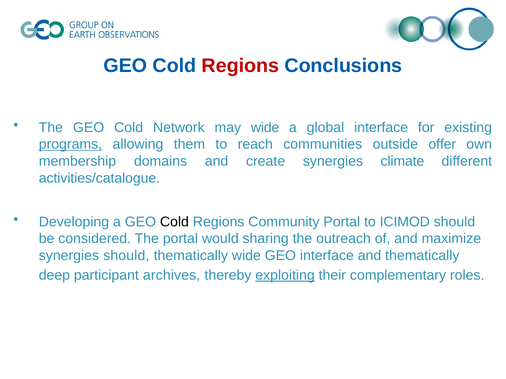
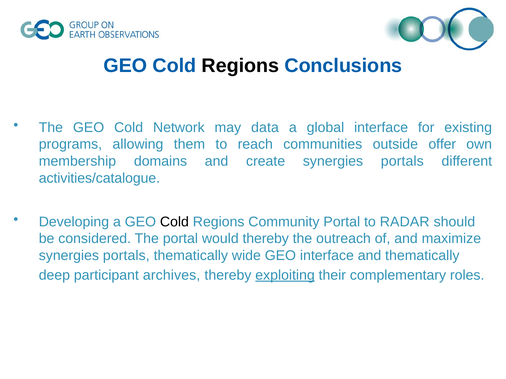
Regions at (240, 66) colour: red -> black
may wide: wide -> data
programs underline: present -> none
create synergies climate: climate -> portals
ICIMOD: ICIMOD -> RADAR
would sharing: sharing -> thereby
should at (126, 256): should -> portals
